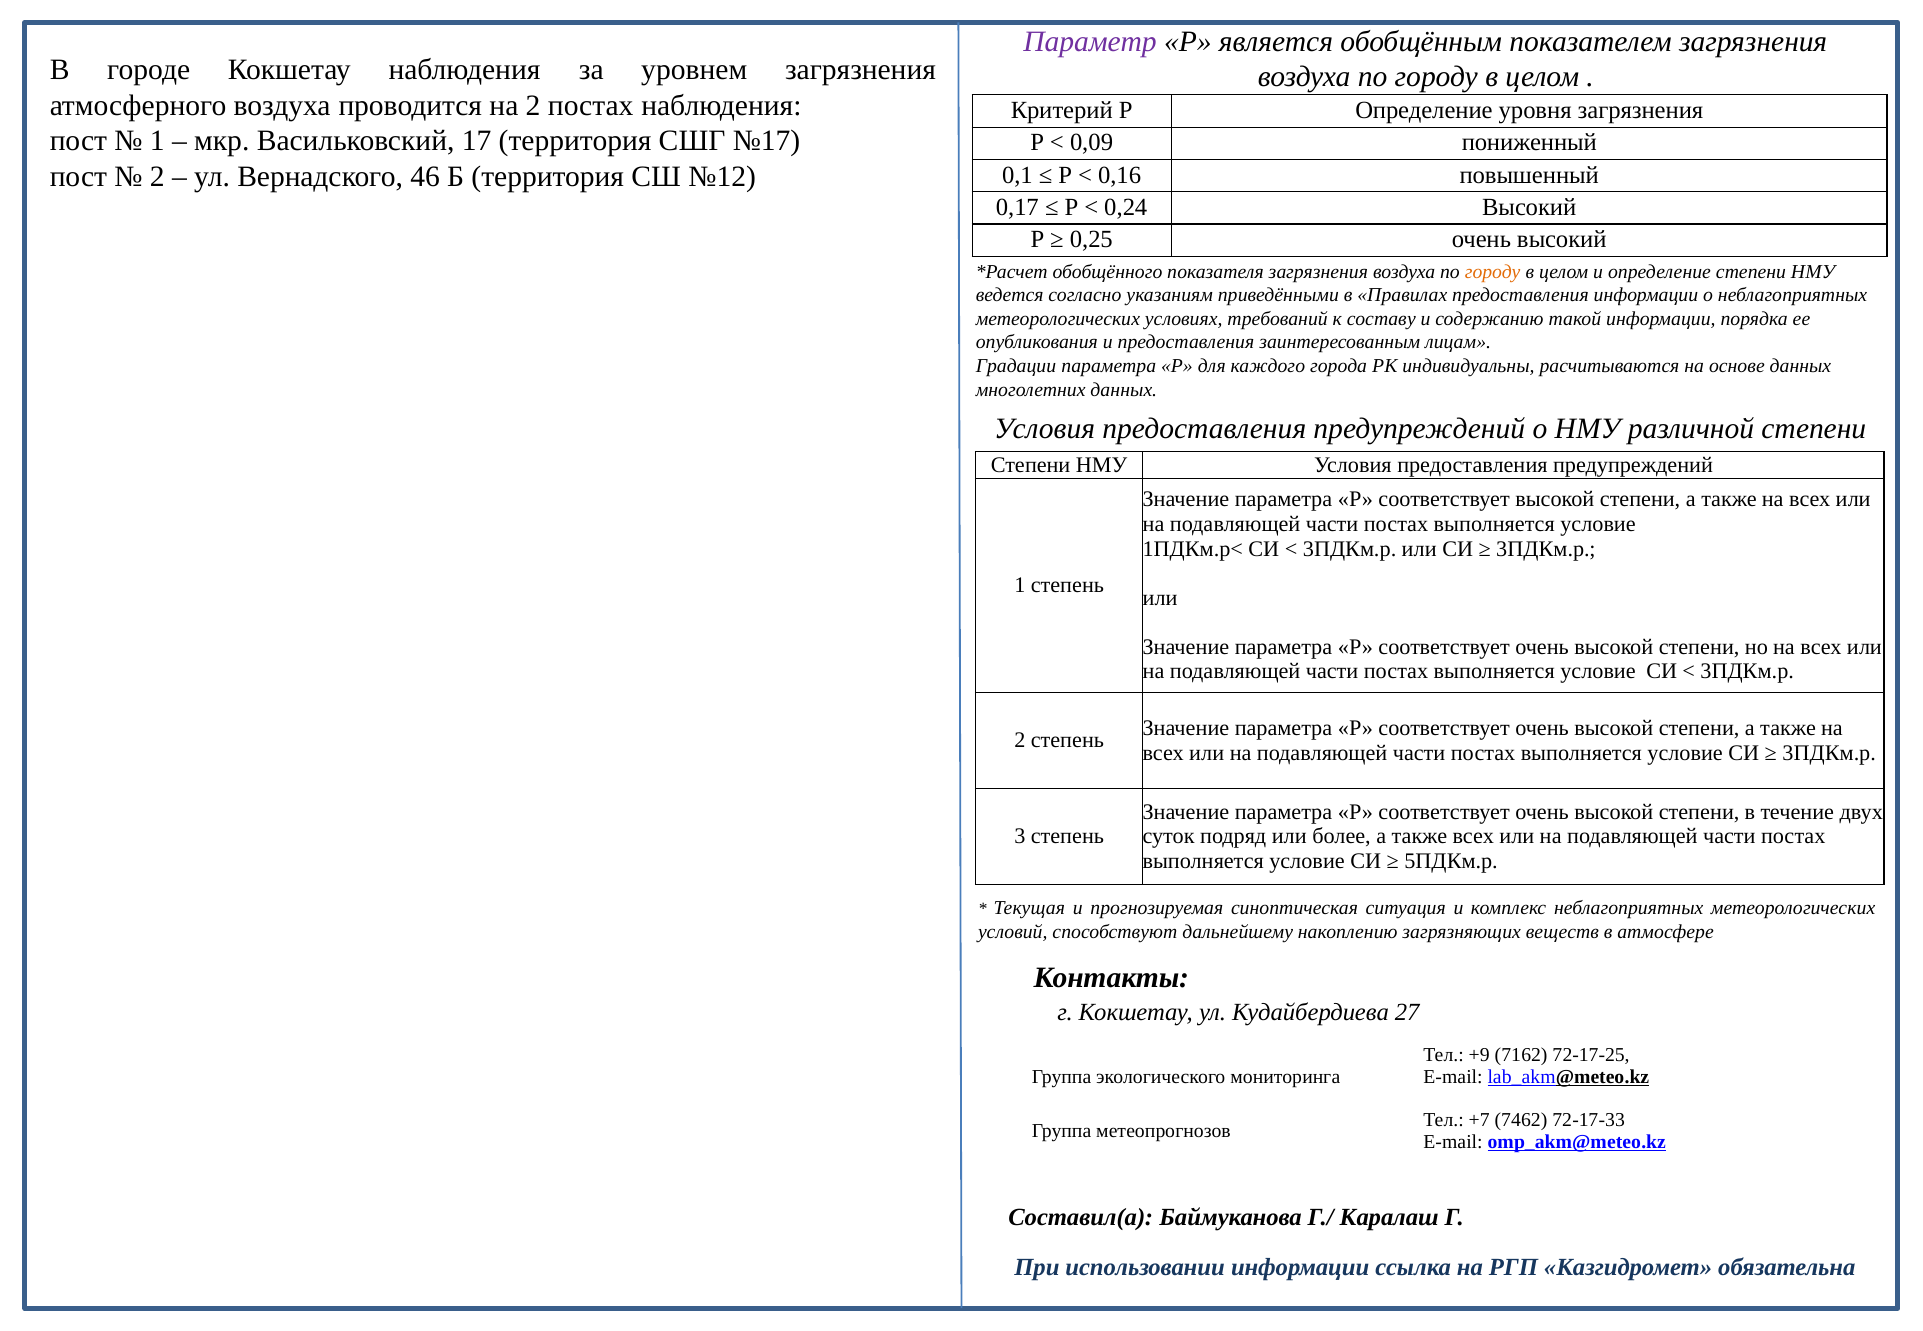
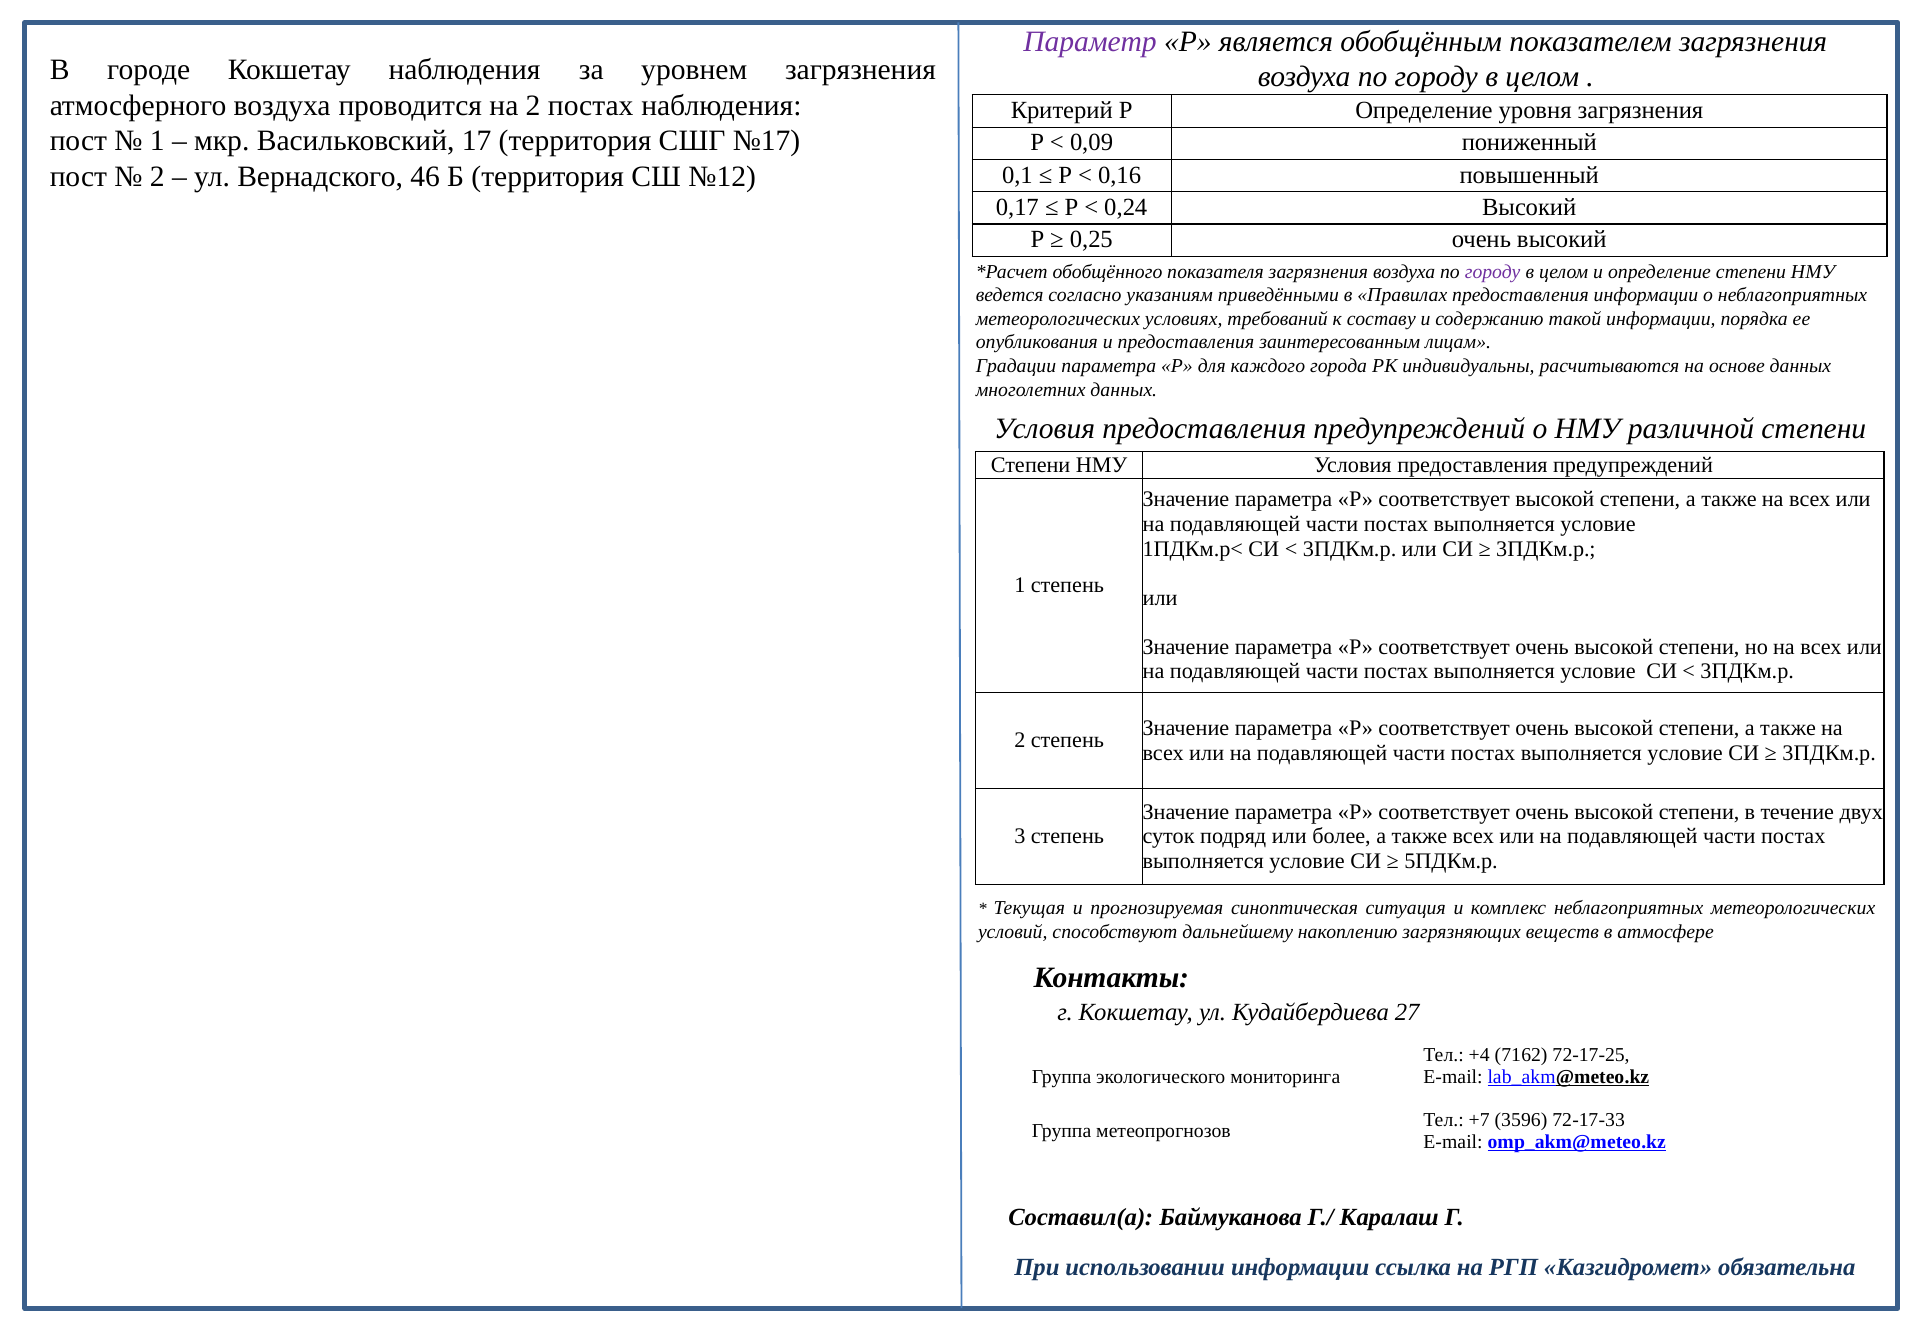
городу at (1493, 272) colour: orange -> purple
+9: +9 -> +4
7462: 7462 -> 3596
